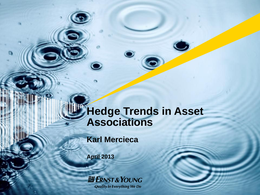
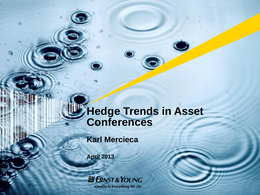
Associations: Associations -> Conferences
